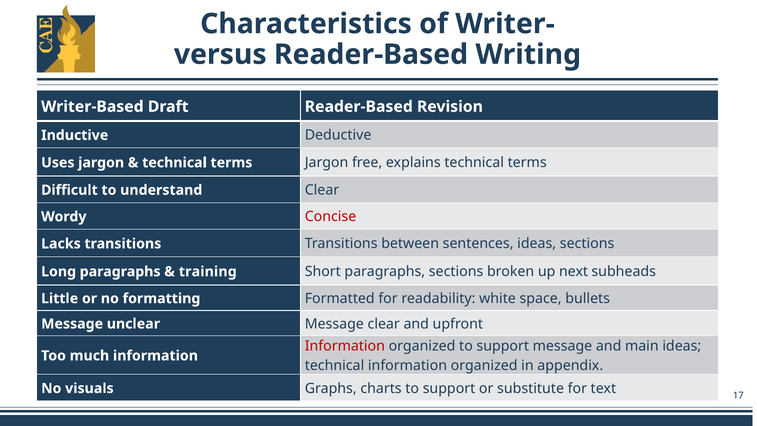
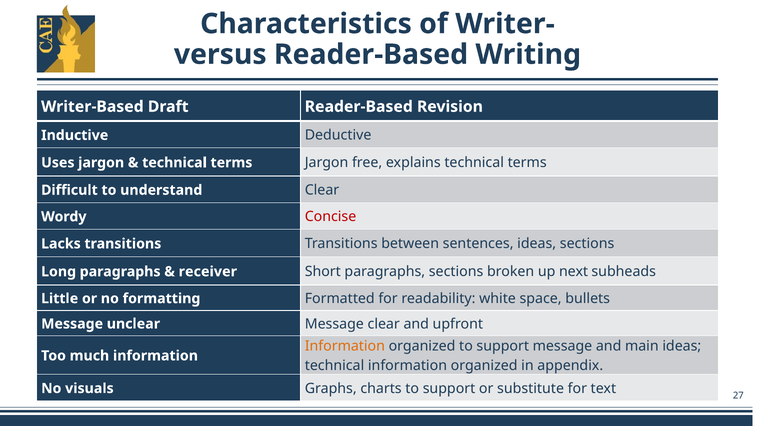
training: training -> receiver
Information at (345, 346) colour: red -> orange
17: 17 -> 27
